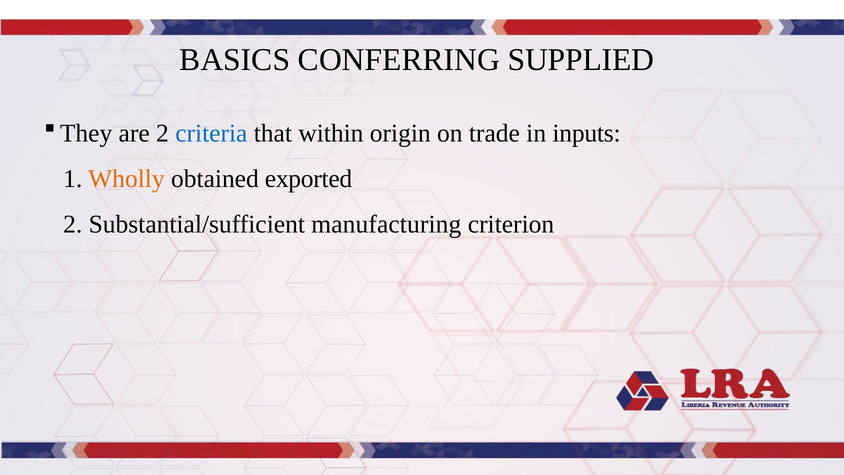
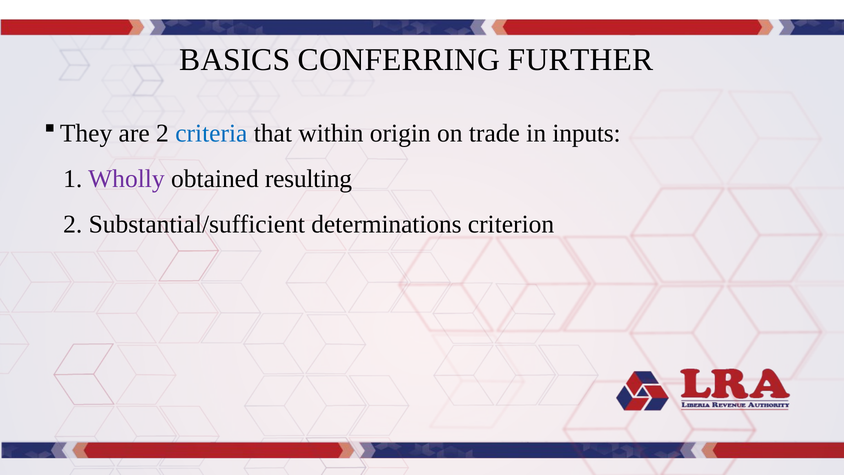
SUPPLIED: SUPPLIED -> FURTHER
Wholly colour: orange -> purple
exported: exported -> resulting
manufacturing: manufacturing -> determinations
